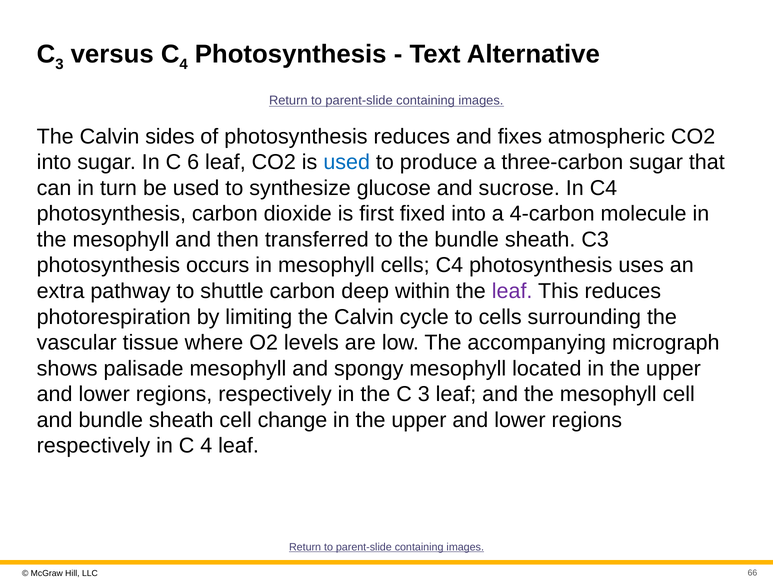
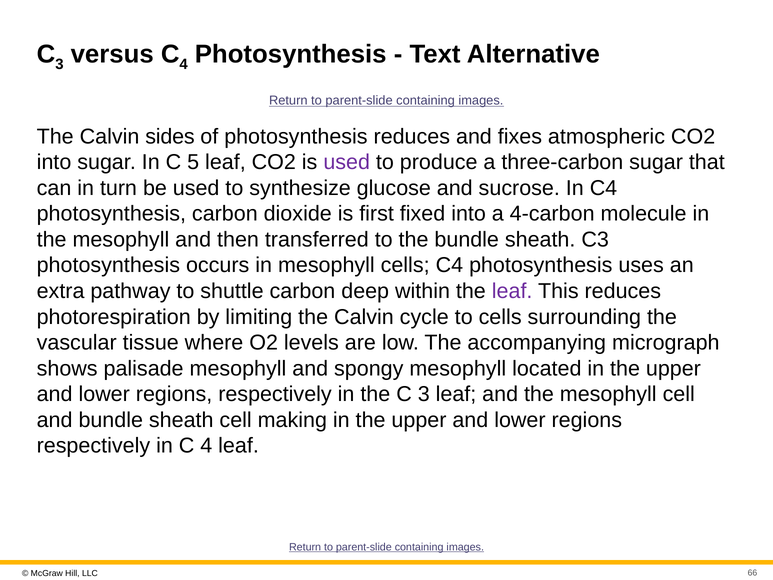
6: 6 -> 5
used at (347, 162) colour: blue -> purple
change: change -> making
